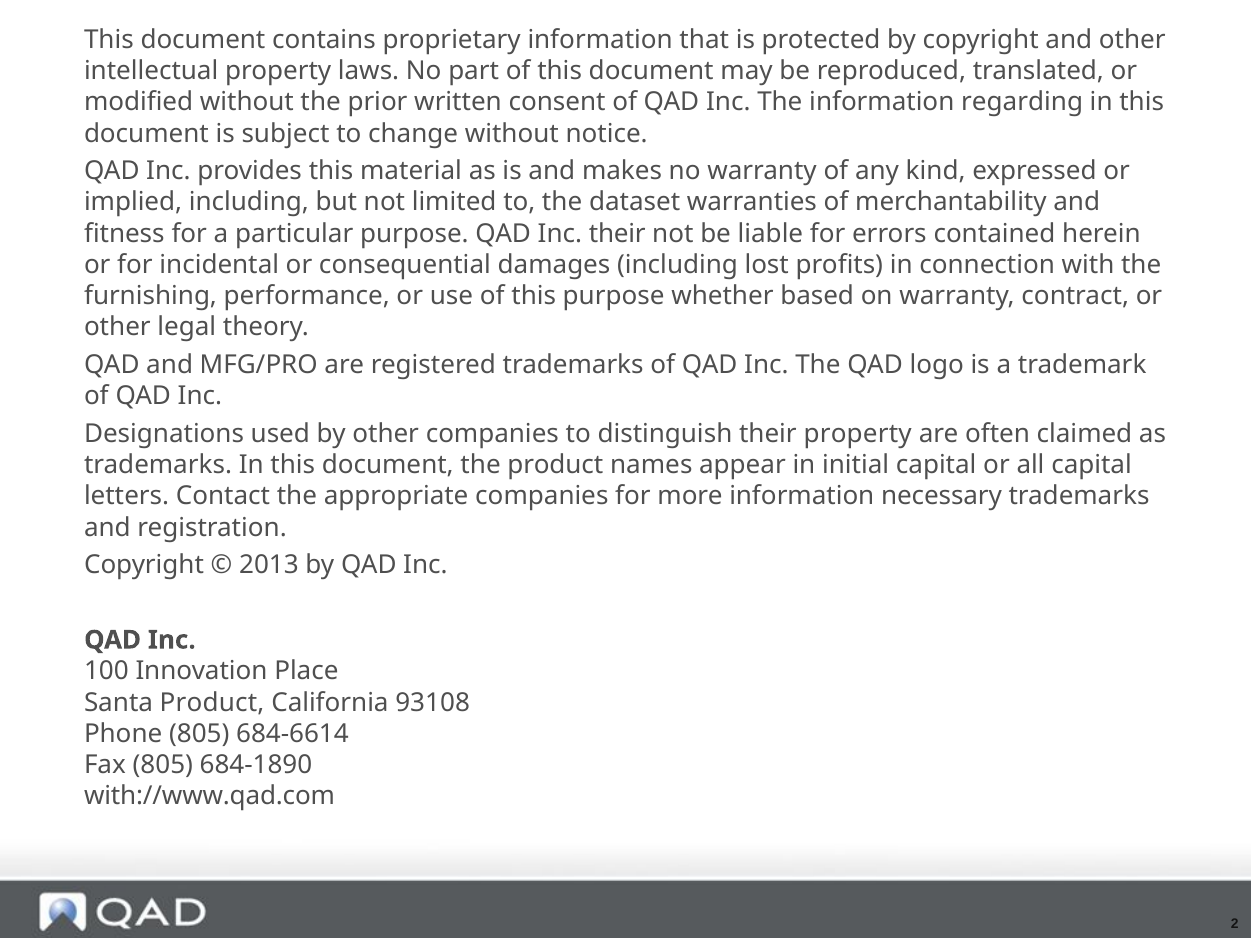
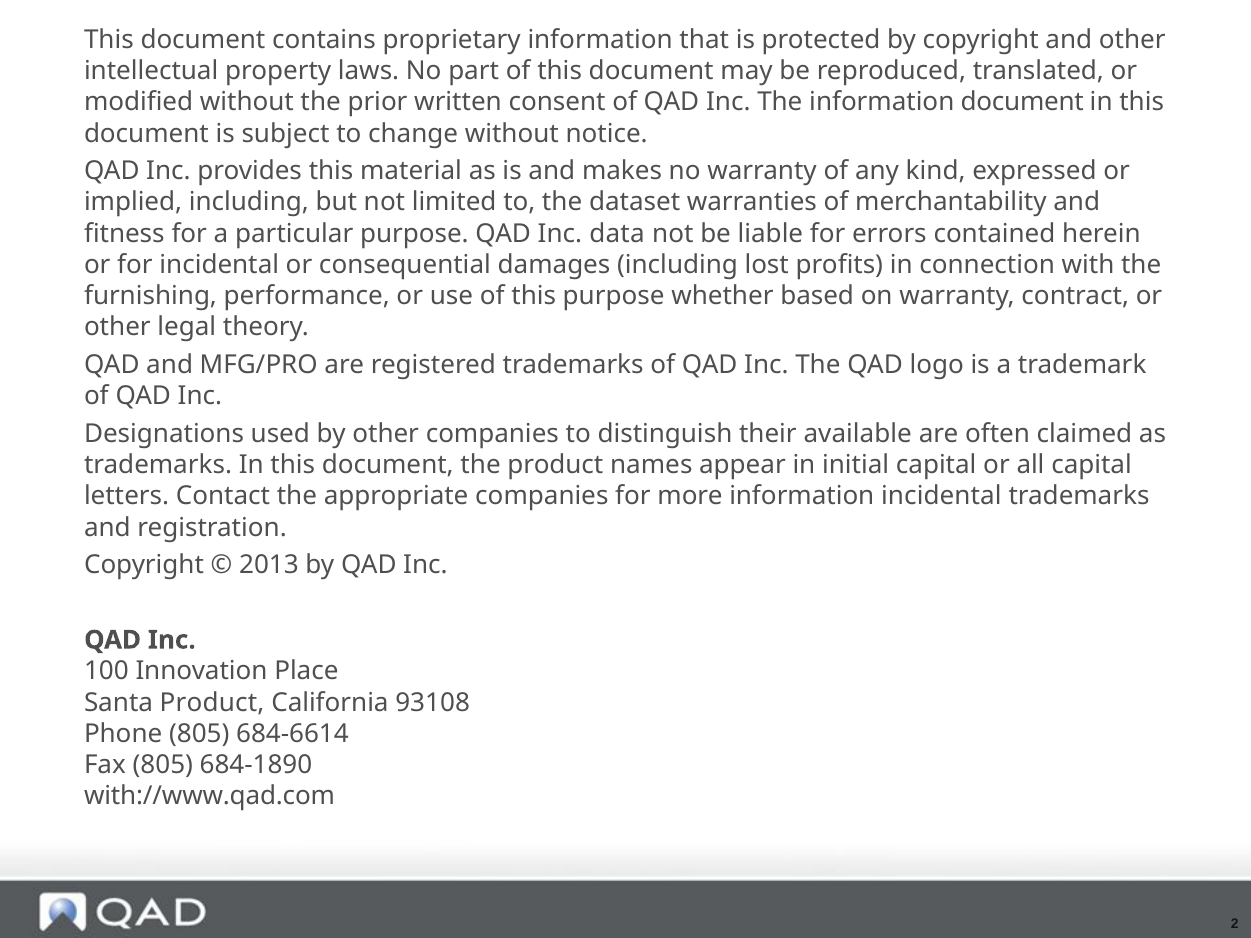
information regarding: regarding -> document
Inc their: their -> data
their property: property -> available
information necessary: necessary -> incidental
